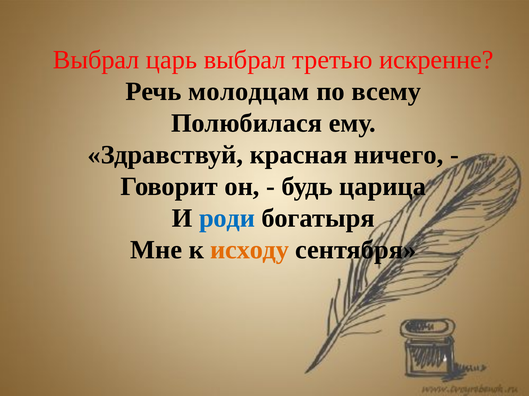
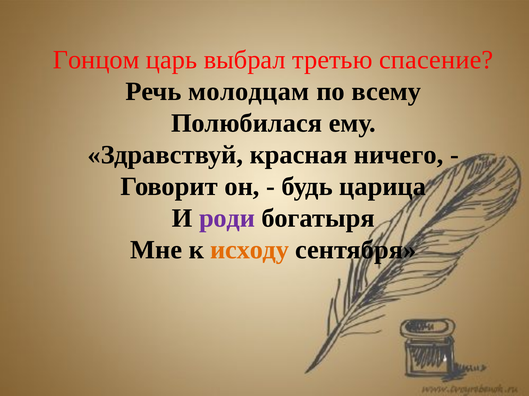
Выбрал at (96, 60): Выбрал -> Гонцом
искренне: искренне -> спасение
роди colour: blue -> purple
